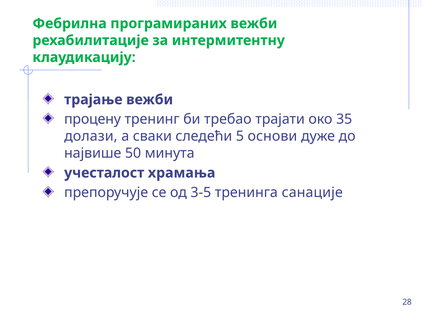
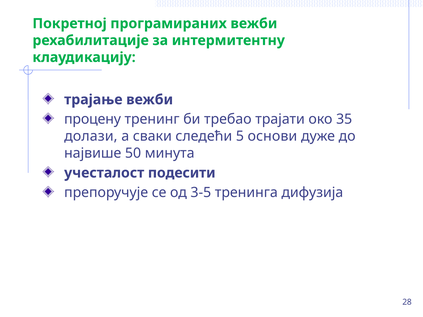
Фебрилна: Фебрилна -> Покретној
храмања: храмања -> подесити
санације: санације -> дифузија
